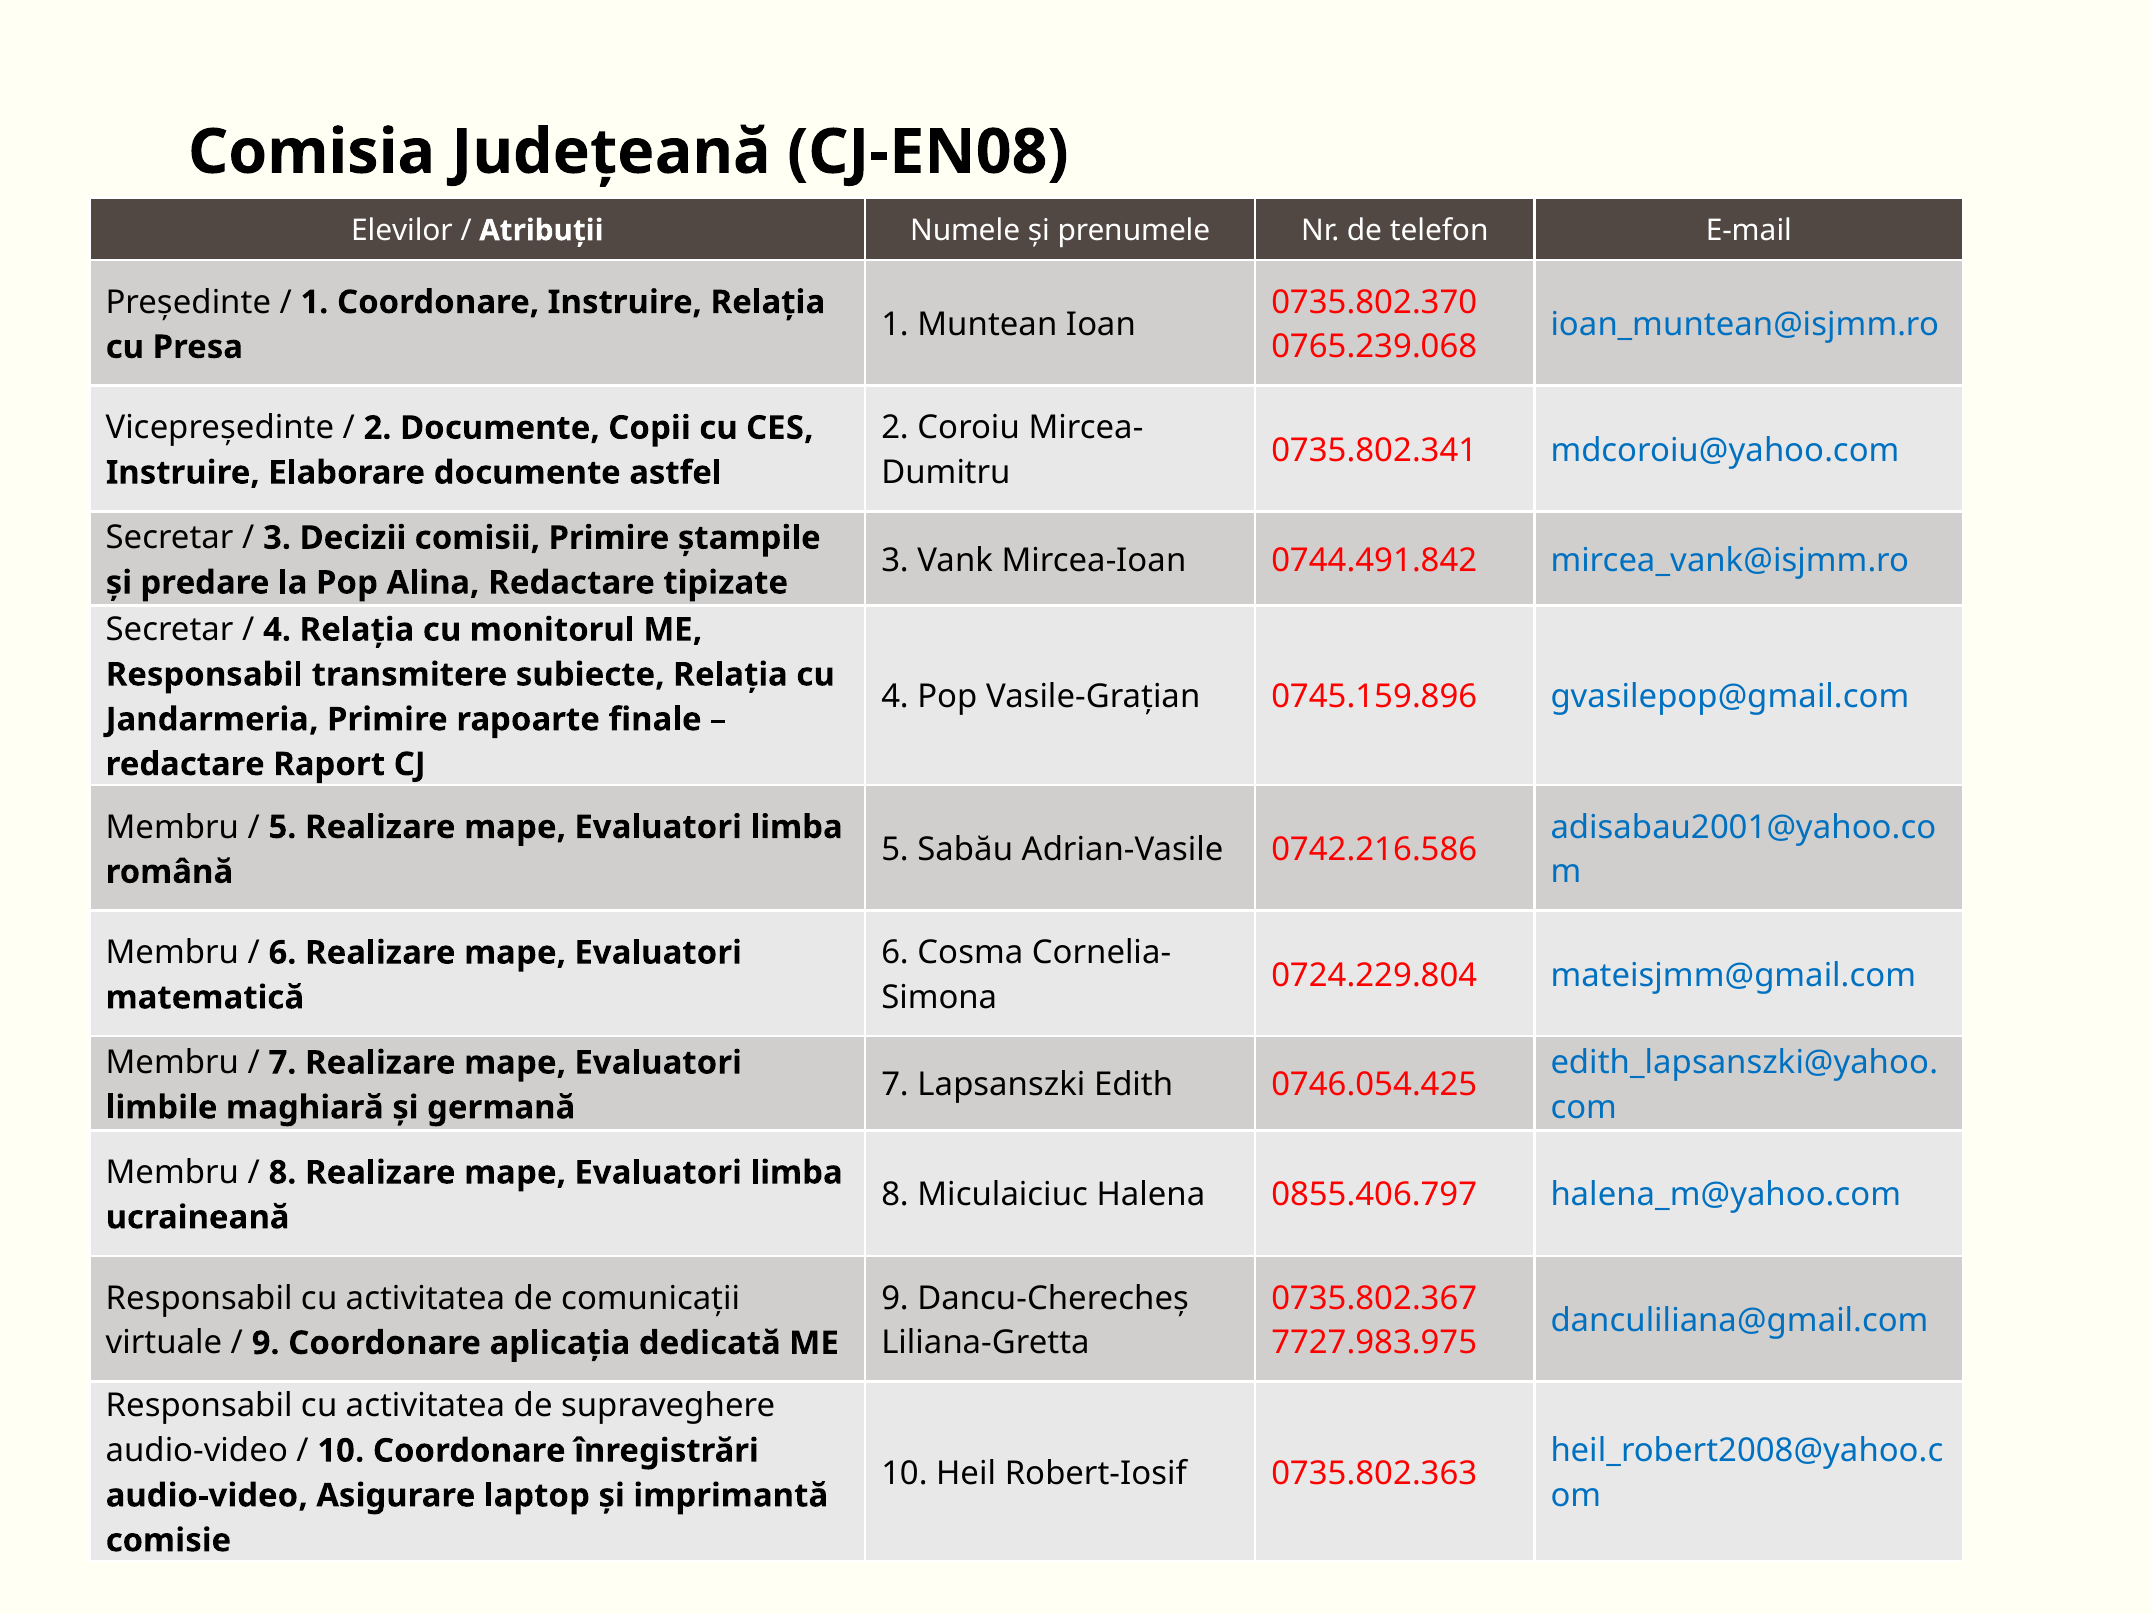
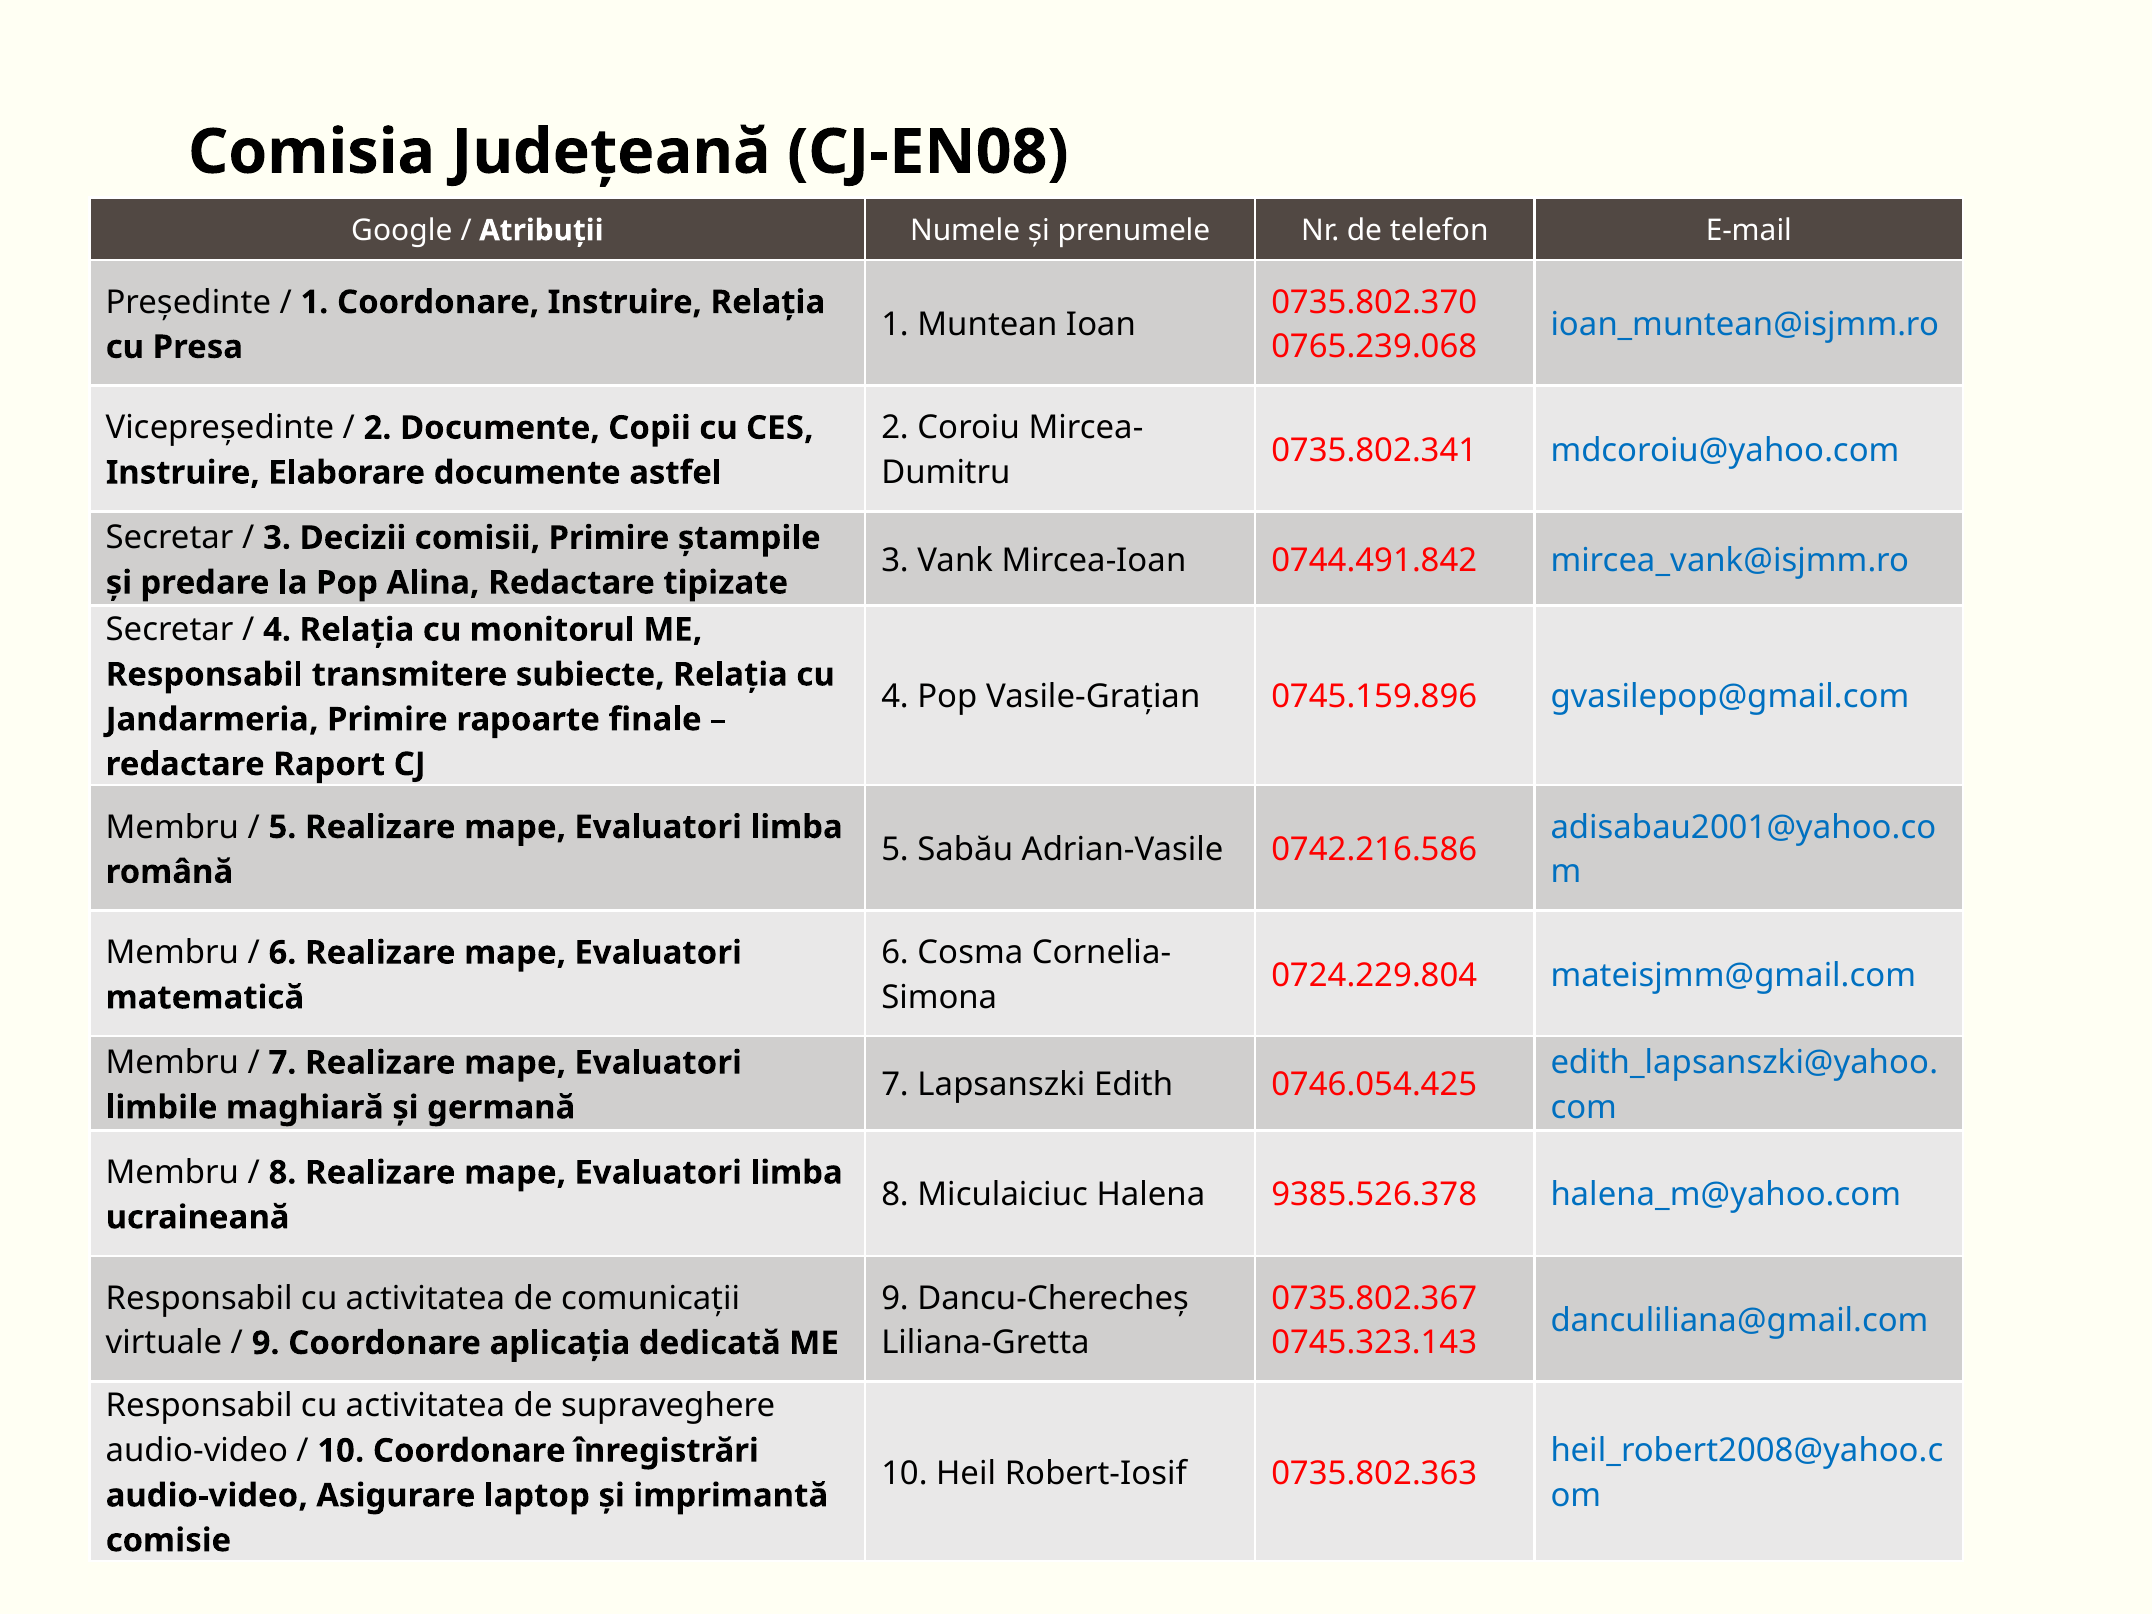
Elevilor: Elevilor -> Google
0855.406.797: 0855.406.797 -> 9385.526.378
7727.983.975: 7727.983.975 -> 0745.323.143
